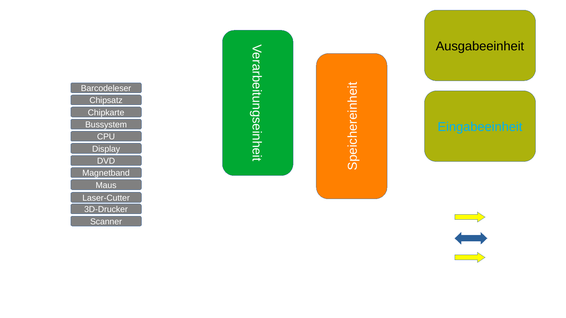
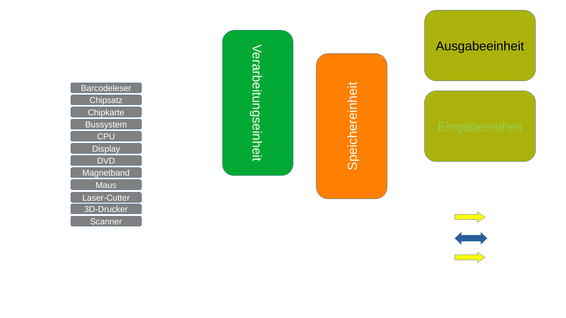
Eingabeeinheit colour: light blue -> light green
